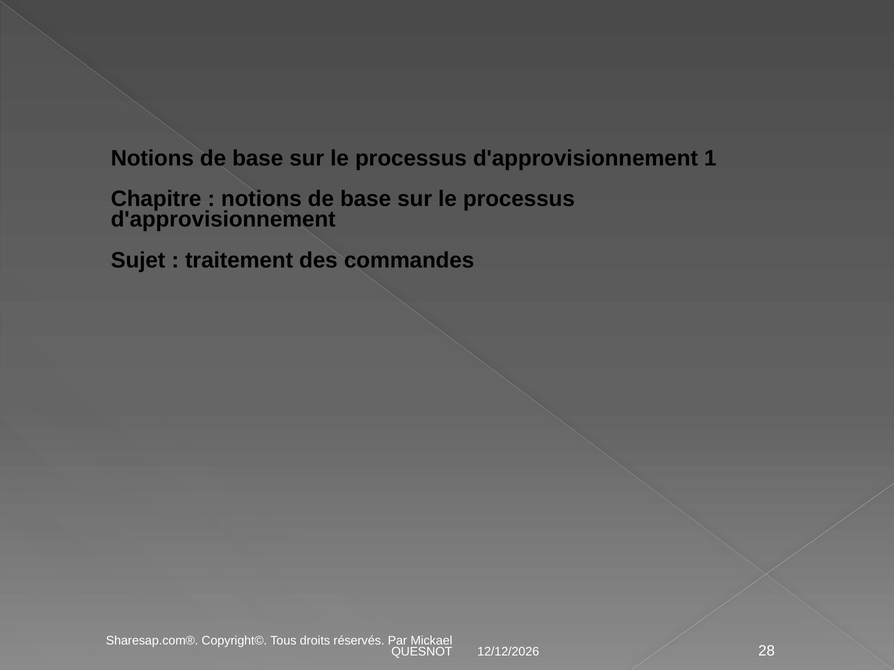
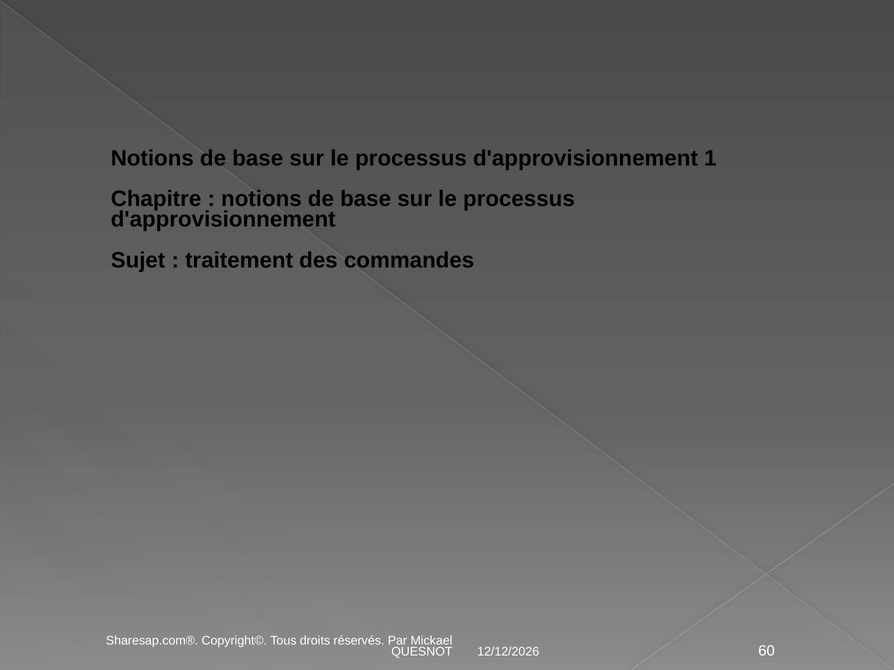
28: 28 -> 60
